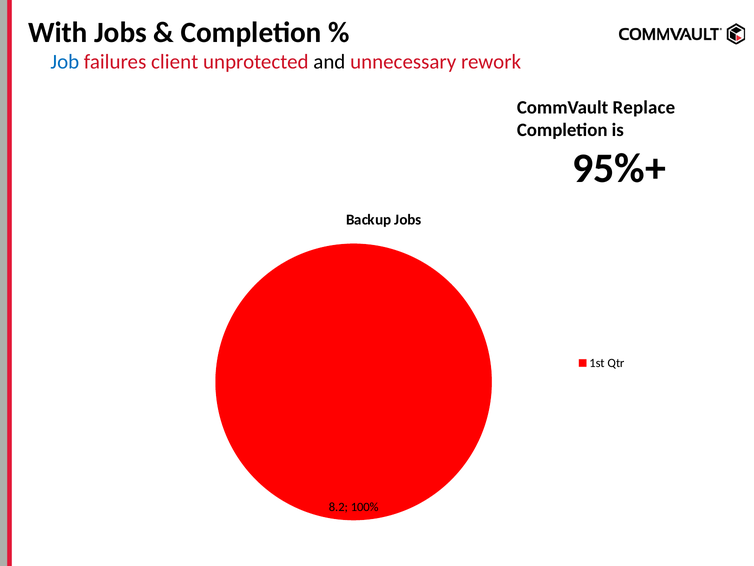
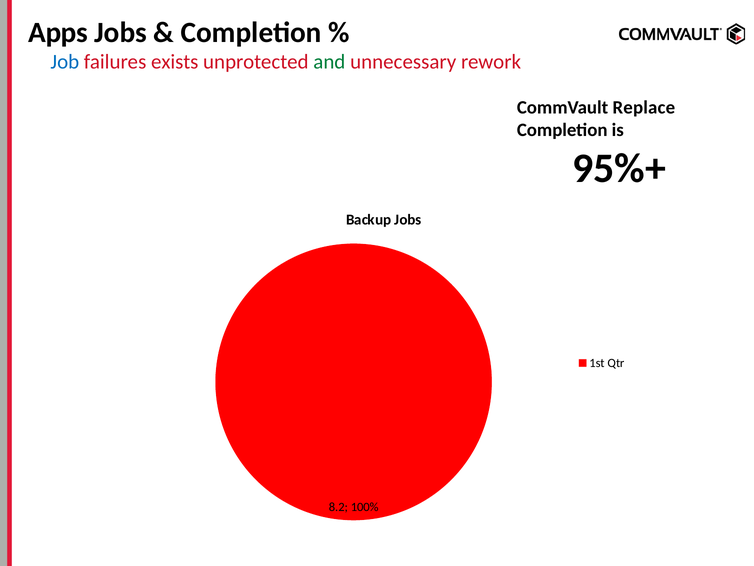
With: With -> Apps
client: client -> exists
and colour: black -> green
